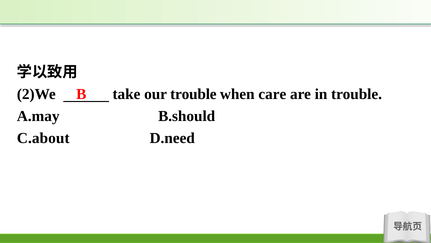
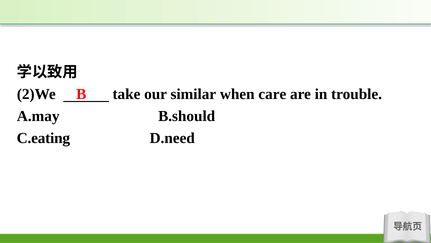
our trouble: trouble -> similar
C.about: C.about -> C.eating
